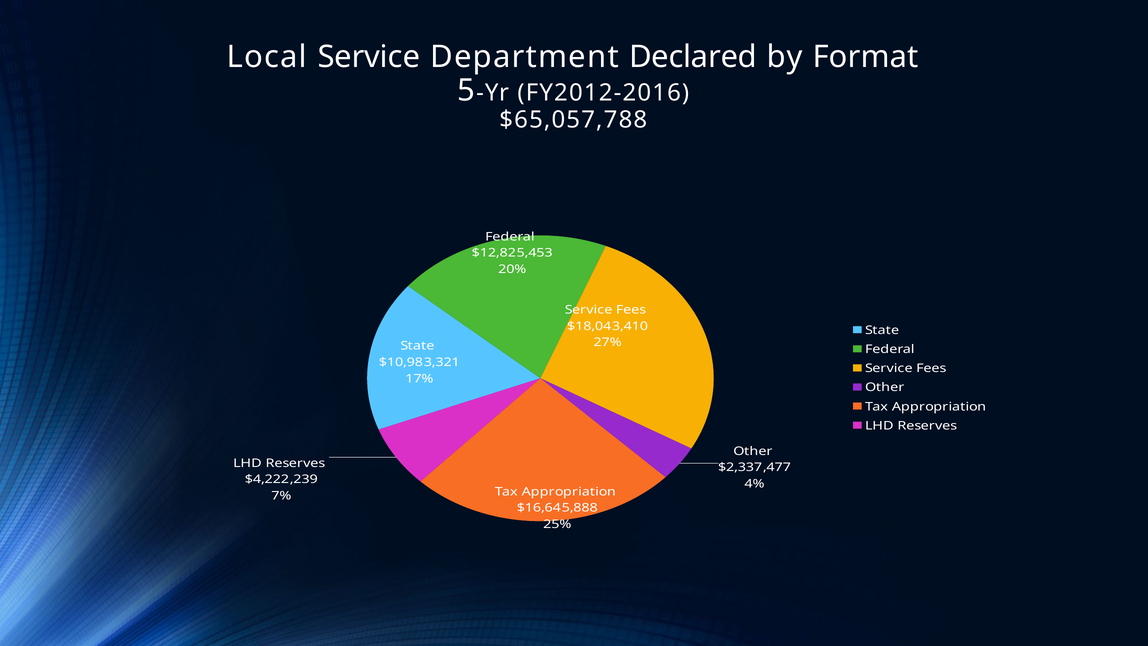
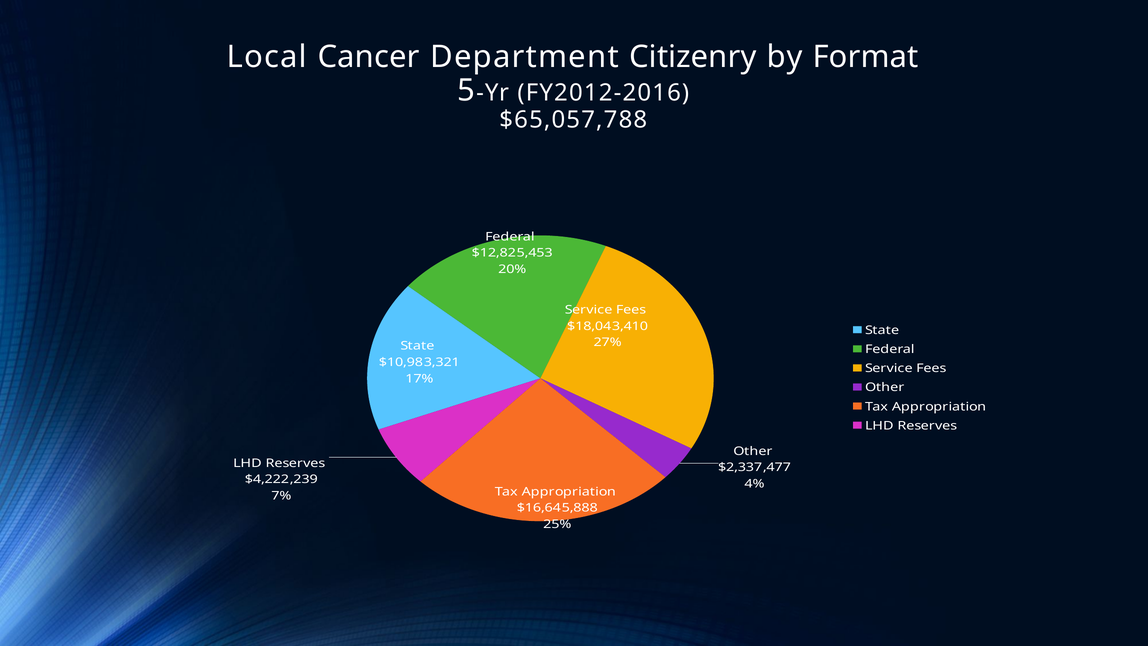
Local Service: Service -> Cancer
Declared: Declared -> Citizenry
